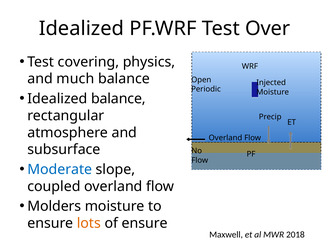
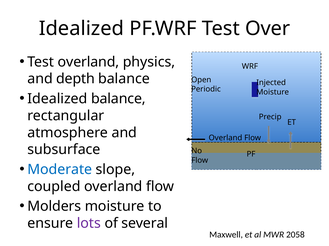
Test covering: covering -> overland
much: much -> depth
lots colour: orange -> purple
of ensure: ensure -> several
2018: 2018 -> 2058
